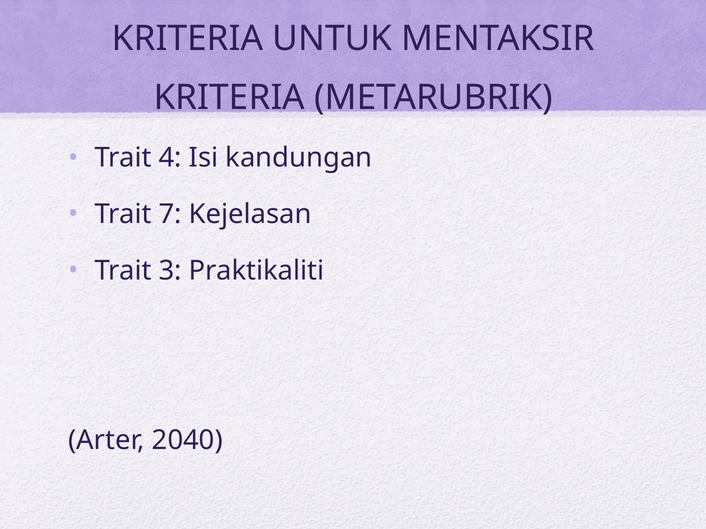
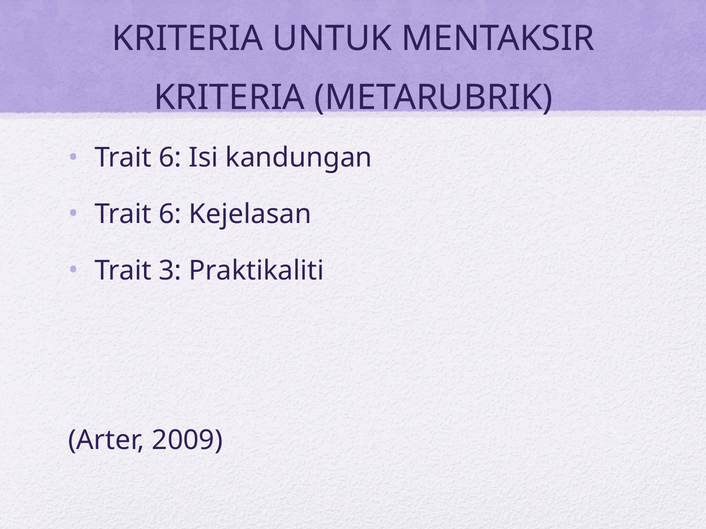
4 at (170, 158): 4 -> 6
7 at (170, 214): 7 -> 6
2040: 2040 -> 2009
